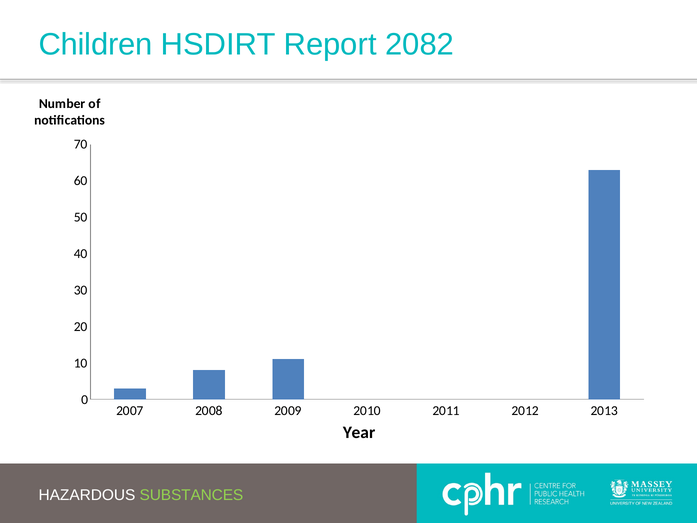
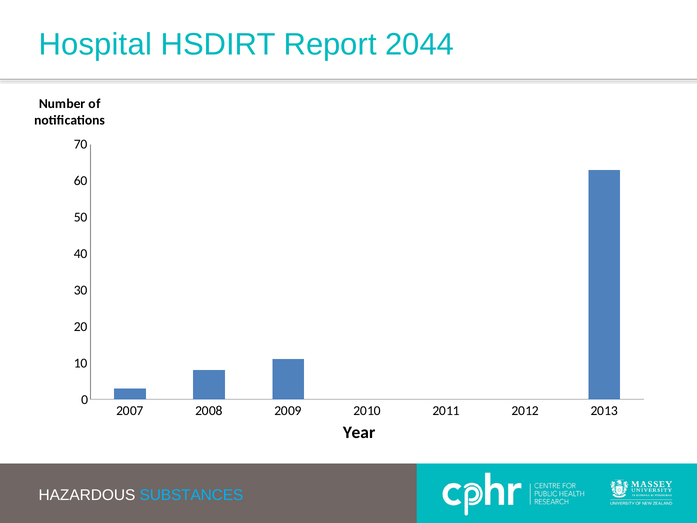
Children: Children -> Hospital
2082: 2082 -> 2044
SUBSTANCES colour: light green -> light blue
